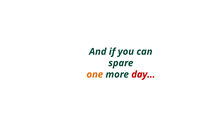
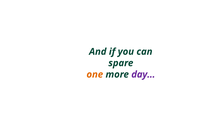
day… colour: red -> purple
